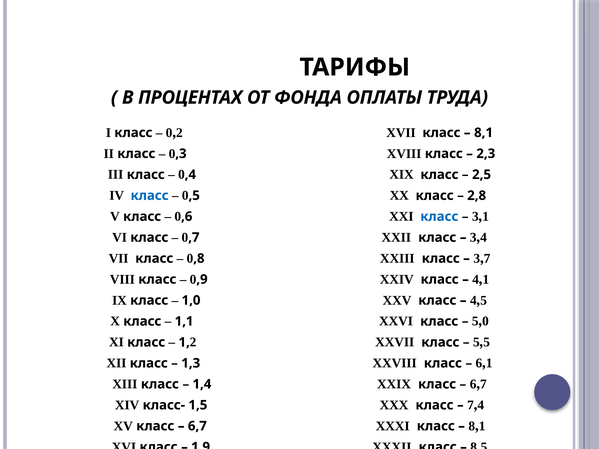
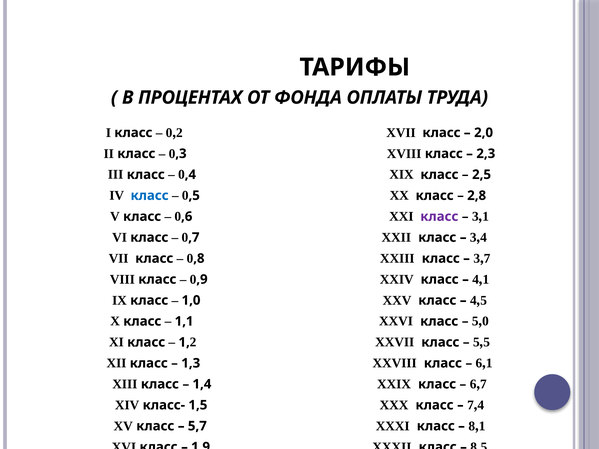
8,1: 8,1 -> 2,0
класс at (439, 217) colour: blue -> purple
6,7: 6,7 -> 5,7
